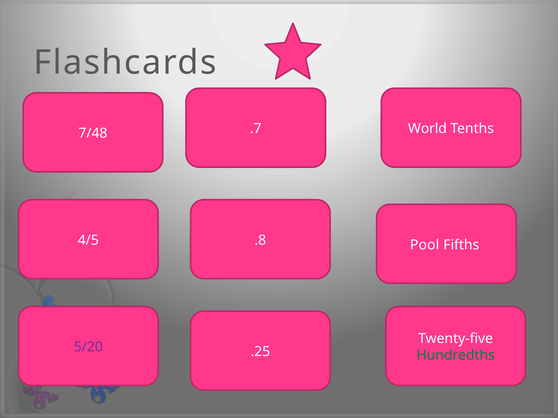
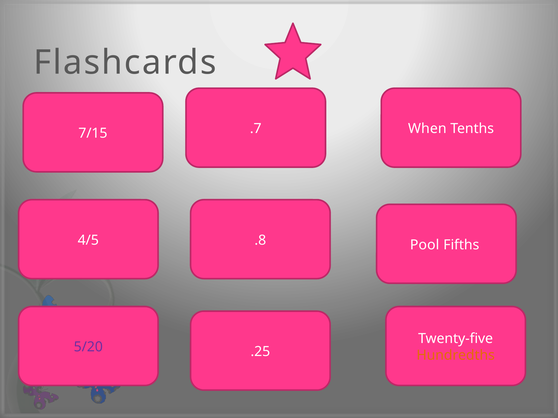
World: World -> When
7/48: 7/48 -> 7/15
Hundredths colour: green -> orange
